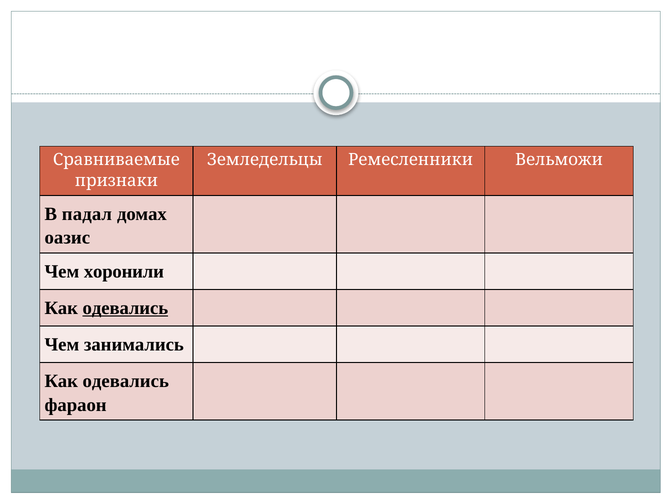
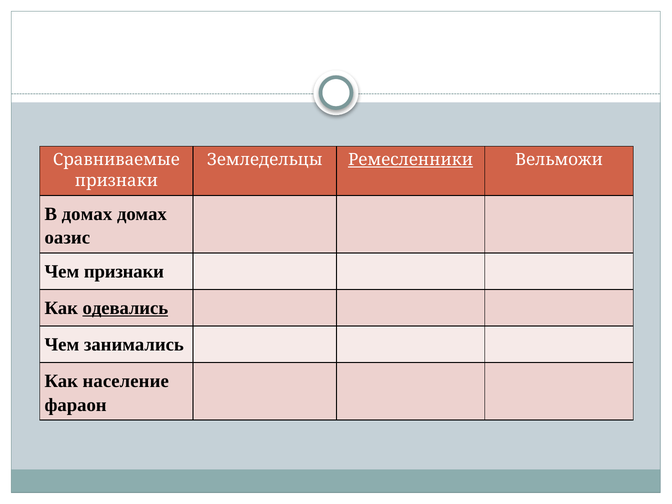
Ремесленники underline: none -> present
В падал: падал -> домах
Чем хоронили: хоронили -> признаки
одевались at (126, 381): одевались -> население
